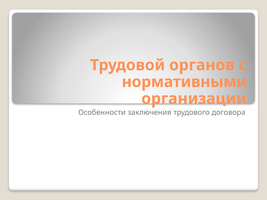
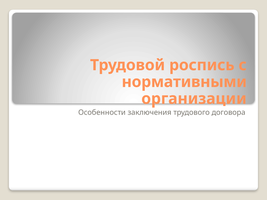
органов: органов -> роспись
